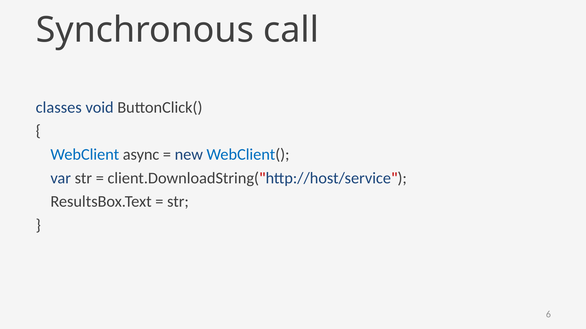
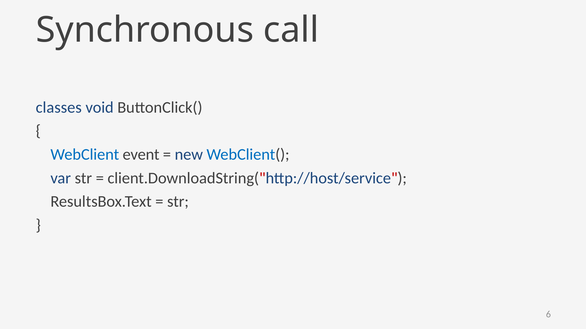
async: async -> event
